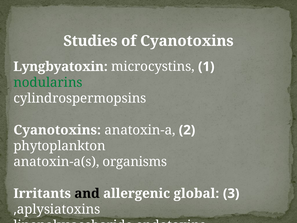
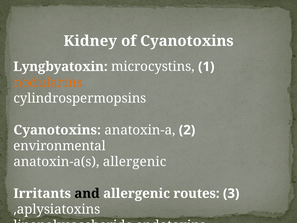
Studies: Studies -> Kidney
nodularins colour: green -> orange
phytoplankton: phytoplankton -> environmental
anatoxin-a(s organisms: organisms -> allergenic
global: global -> routes
